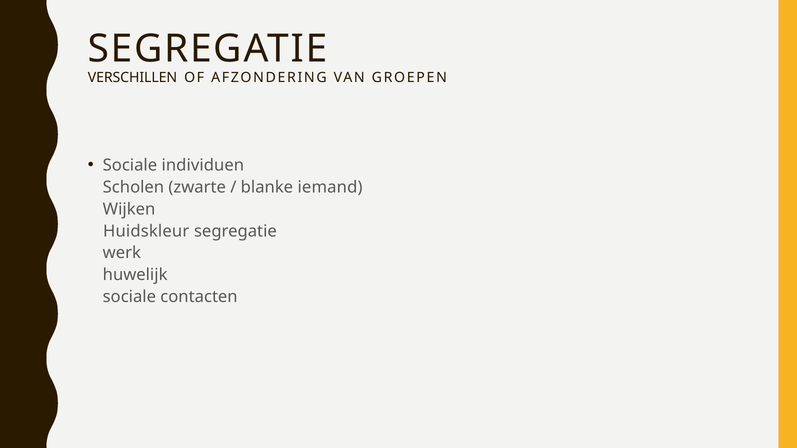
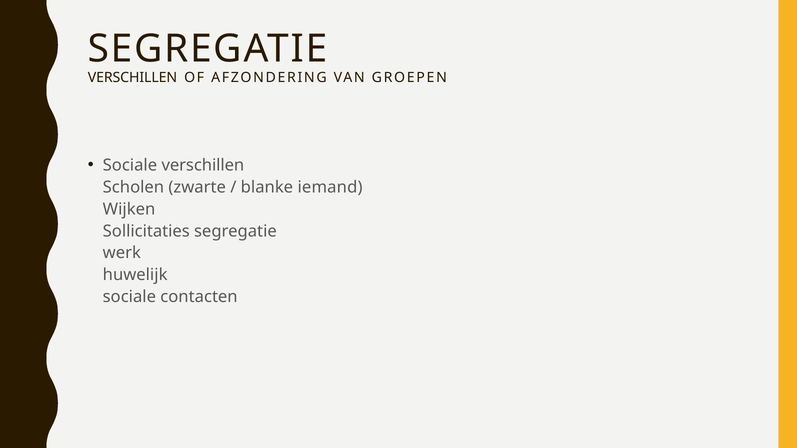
Sociale individuen: individuen -> verschillen
Huidskleur: Huidskleur -> Sollicitaties
